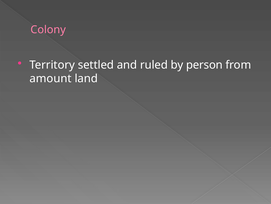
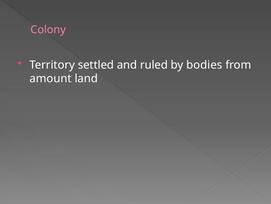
person: person -> bodies
